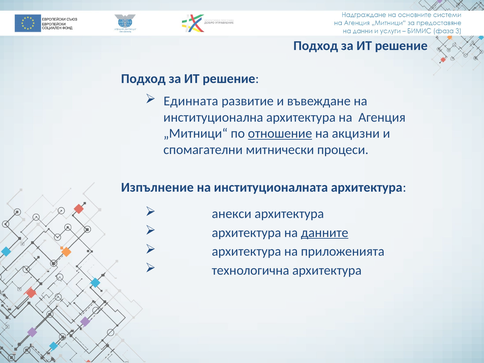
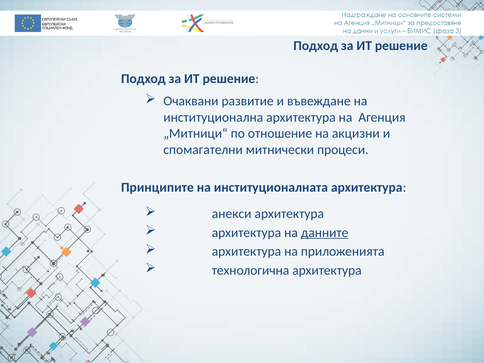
Единната: Единната -> Очаквани
отношение underline: present -> none
Изпълнение: Изпълнение -> Принципите
